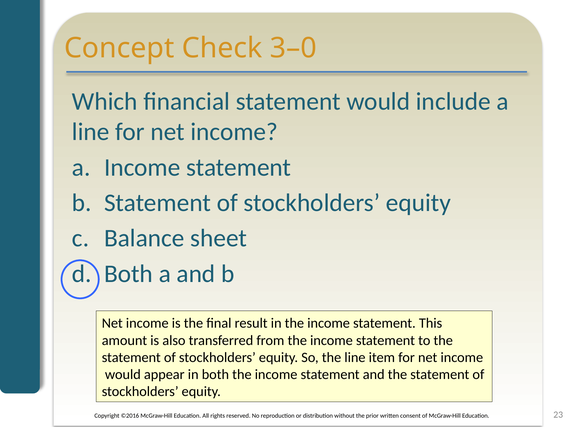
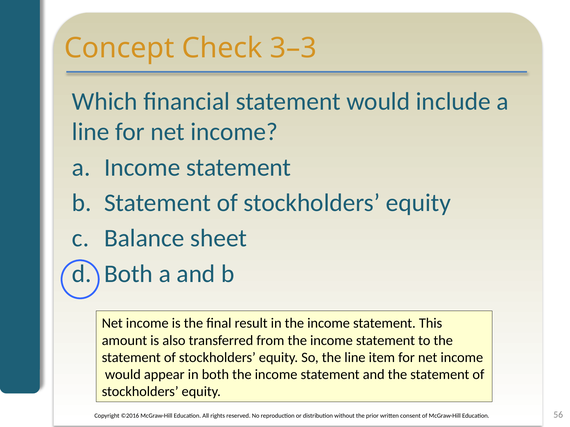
3–0: 3–0 -> 3–3
23: 23 -> 56
